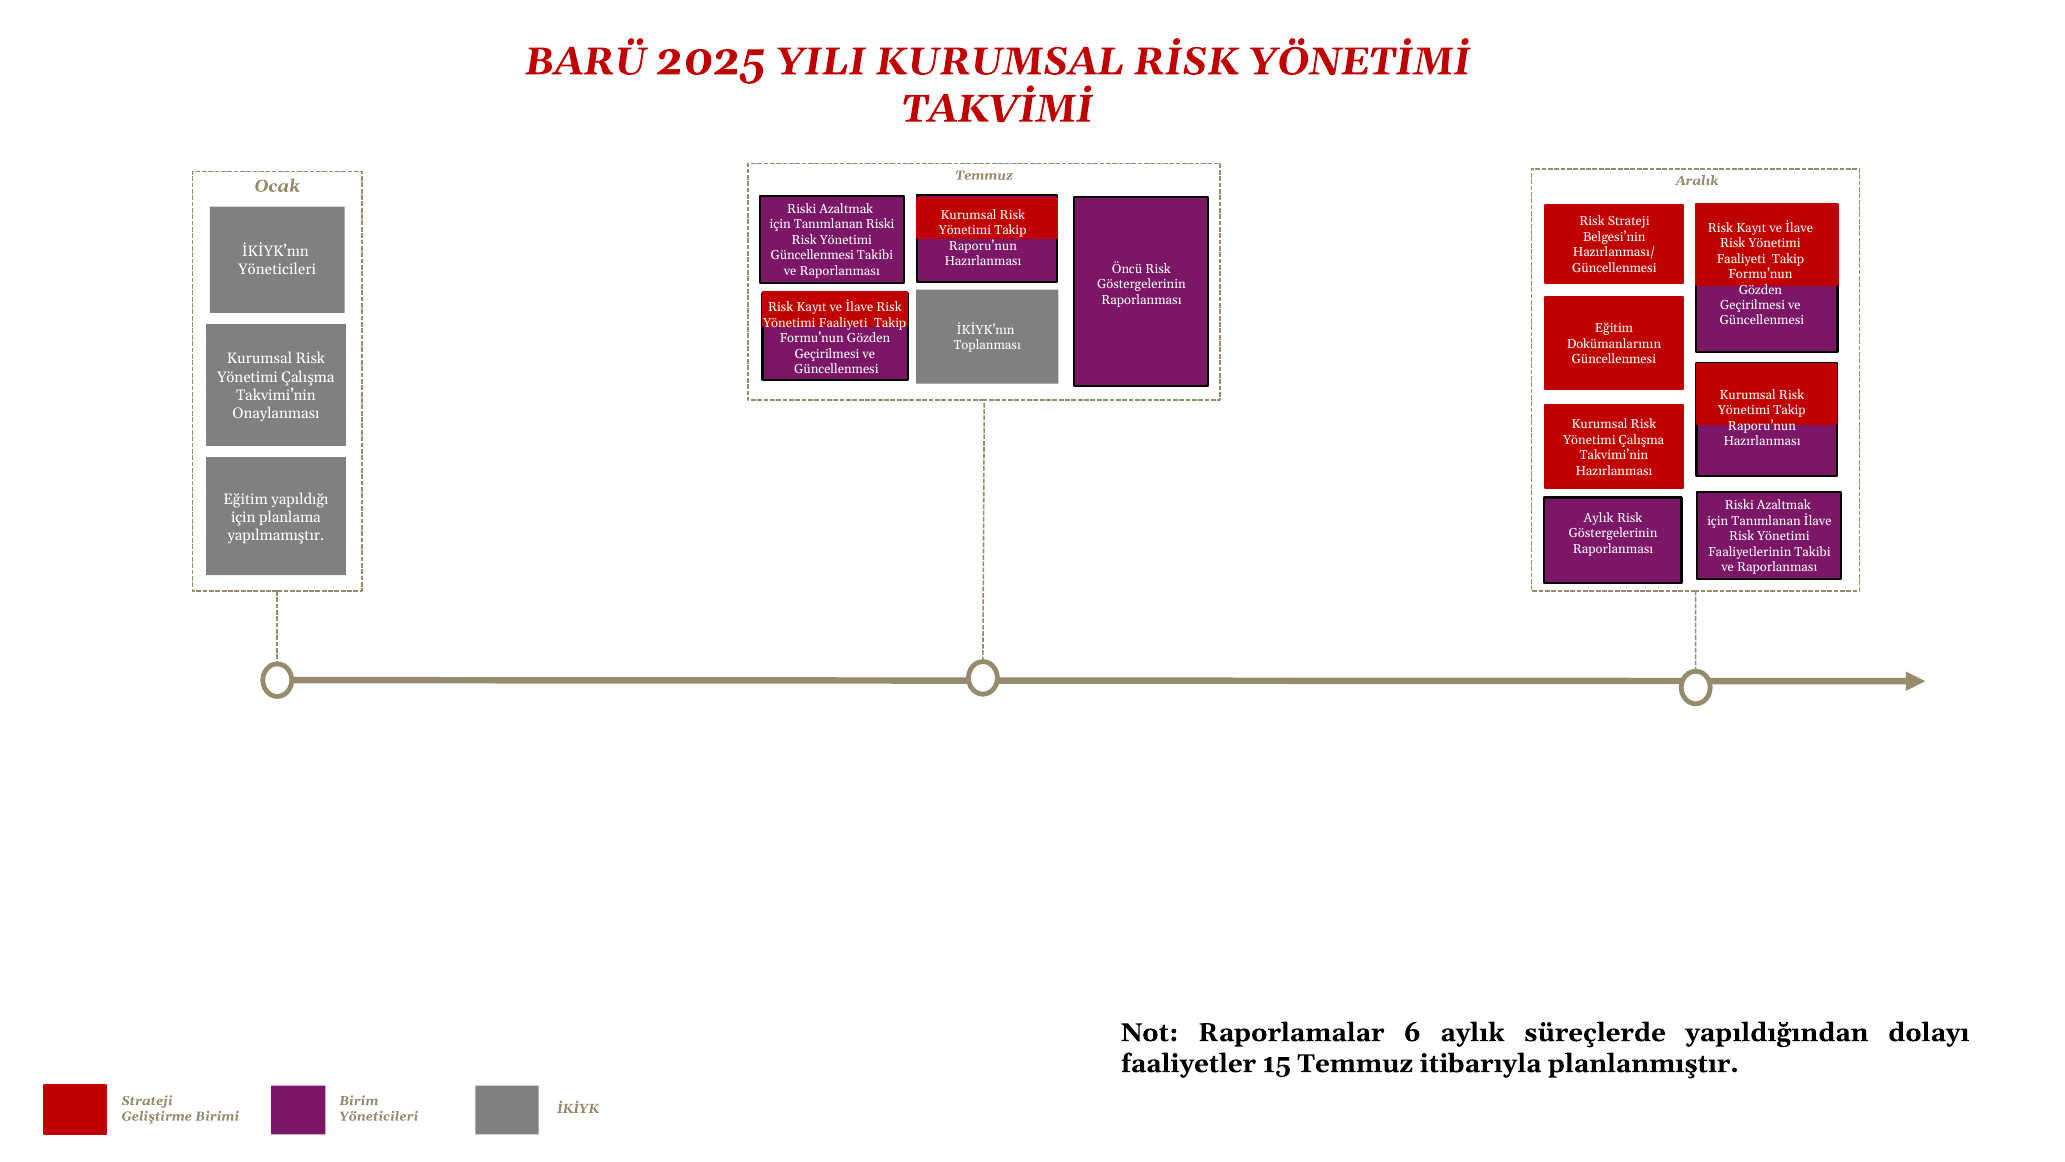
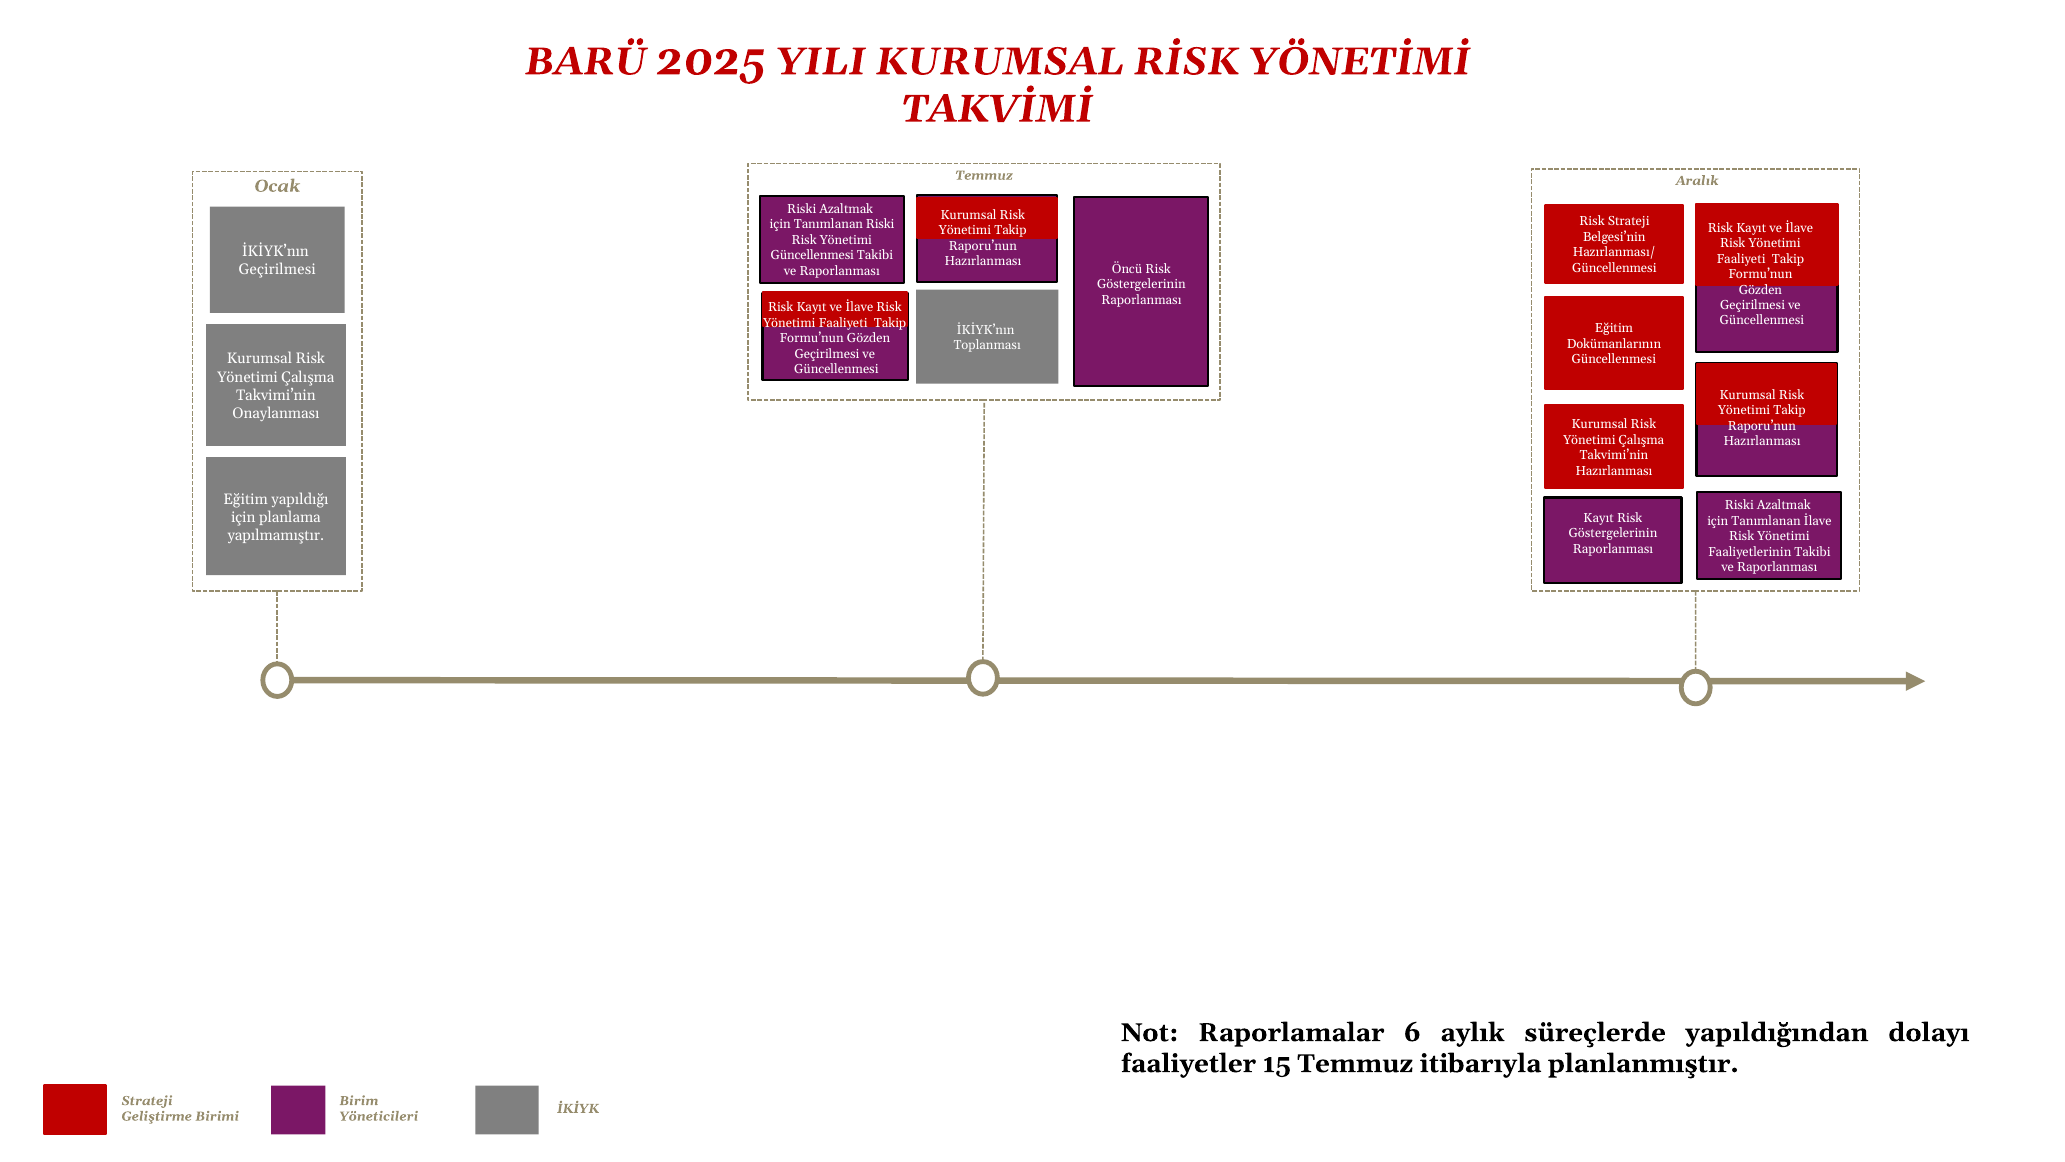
Yöneticileri at (277, 270): Yöneticileri -> Geçirilmesi
Aylık at (1599, 518): Aylık -> Kayıt
